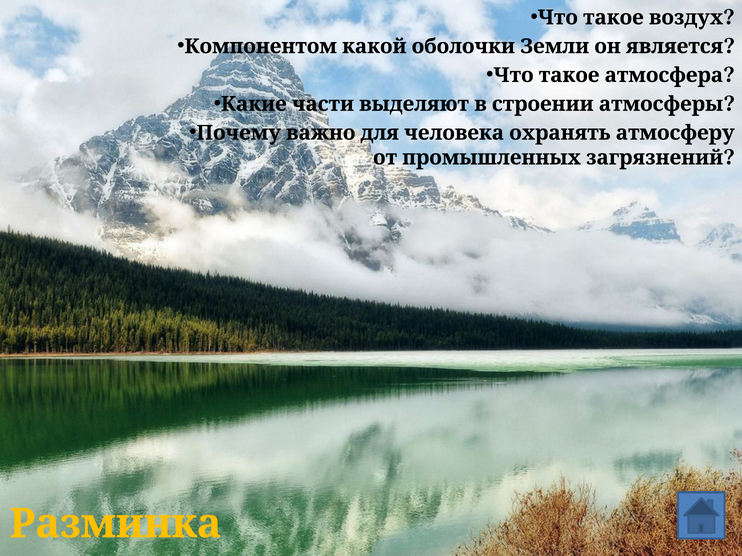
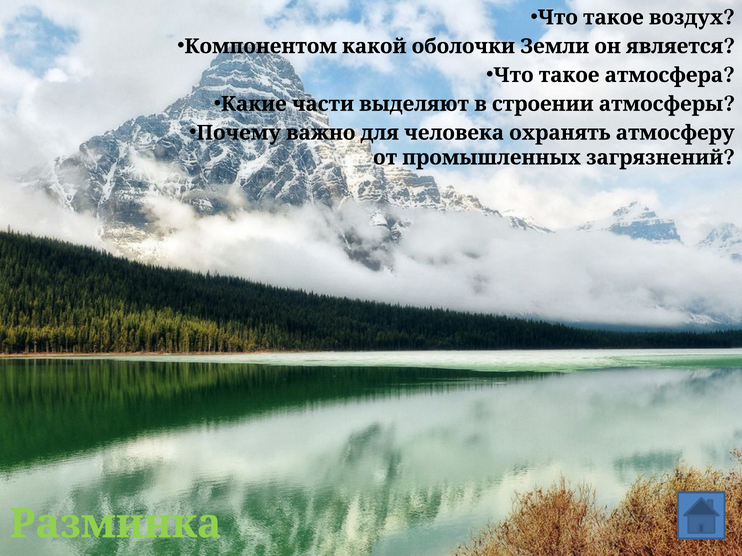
Разминка colour: yellow -> light green
